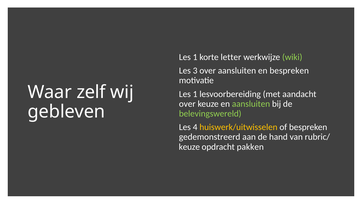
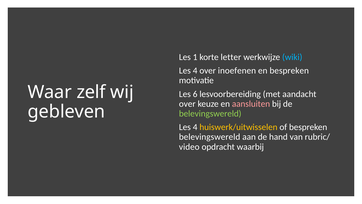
wiki colour: light green -> light blue
3 at (195, 71): 3 -> 4
over aansluiten: aansluiten -> inoefenen
1 at (195, 94): 1 -> 6
aansluiten at (251, 104) colour: light green -> pink
gedemonstreerd at (210, 137): gedemonstreerd -> belevingswereld
keuze at (189, 146): keuze -> video
pakken: pakken -> waarbij
